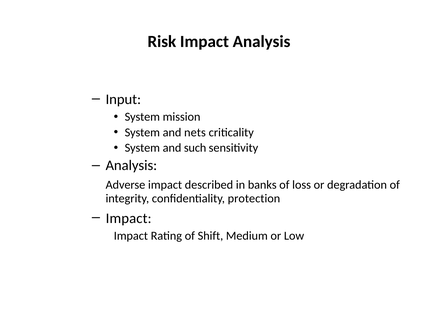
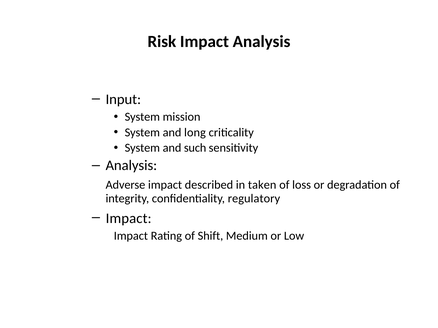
nets: nets -> long
banks: banks -> taken
protection: protection -> regulatory
